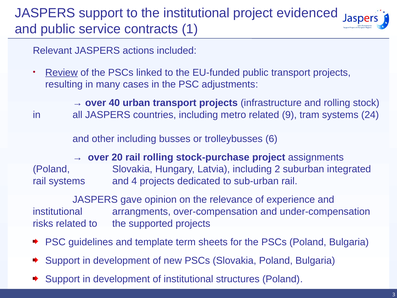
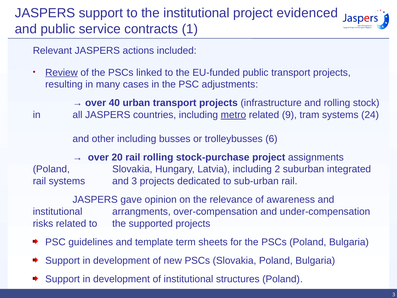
metro underline: none -> present
and 4: 4 -> 3
experience: experience -> awareness
